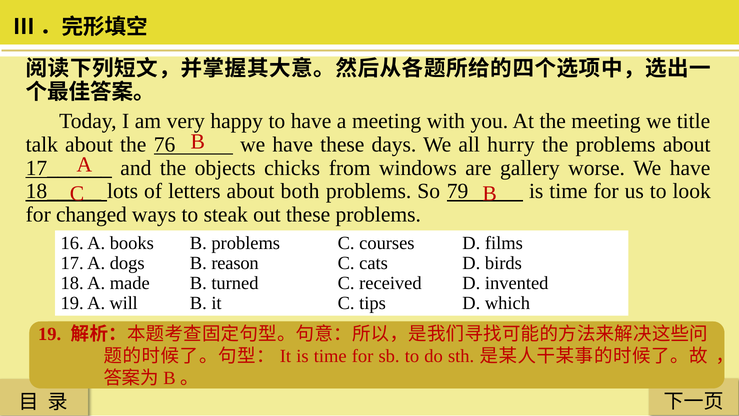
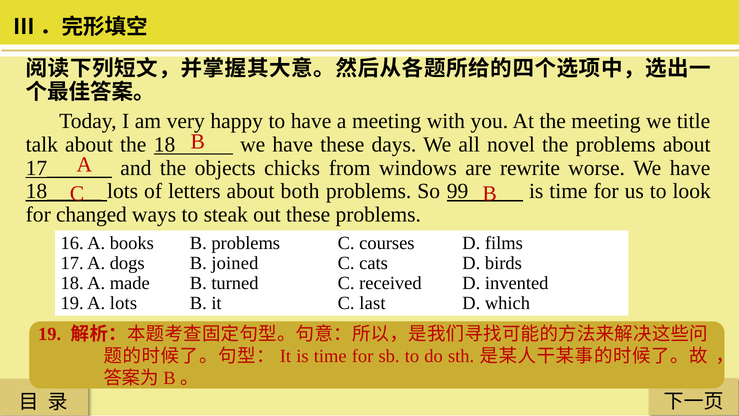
the 76: 76 -> 18
hurry: hurry -> novel
gallery: gallery -> rewrite
79: 79 -> 99
reason: reason -> joined
A will: will -> lots
tips: tips -> last
